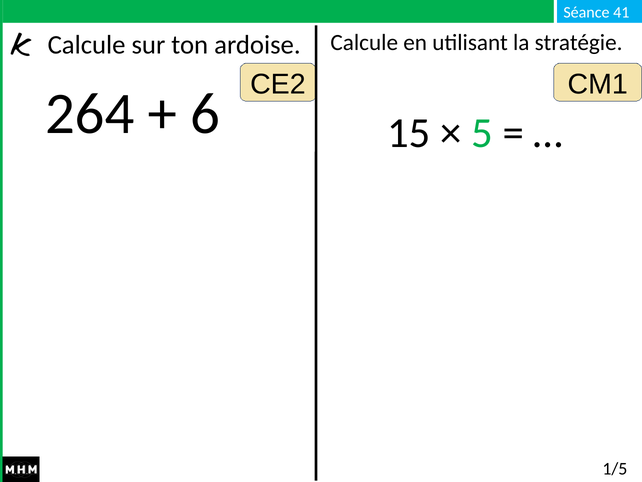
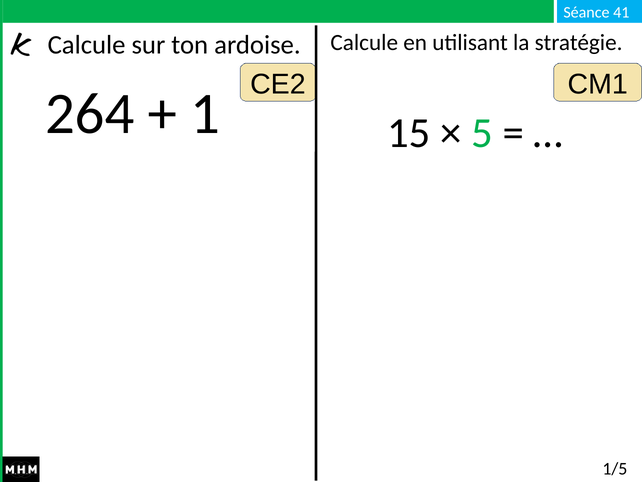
6: 6 -> 1
